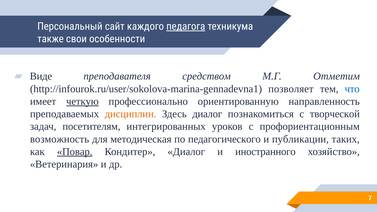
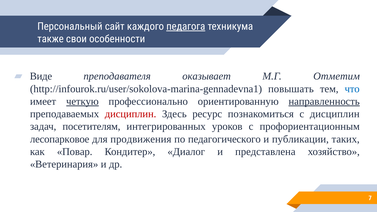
средством: средством -> оказывает
позволяет: позволяет -> повышать
направленность underline: none -> present
дисциплин at (131, 114) colour: orange -> red
Здесь диалог: диалог -> ресурс
с творческой: творческой -> дисциплин
возможность: возможность -> лесопарковое
методическая: методическая -> продвижения
Повар underline: present -> none
иностранного: иностранного -> представлена
